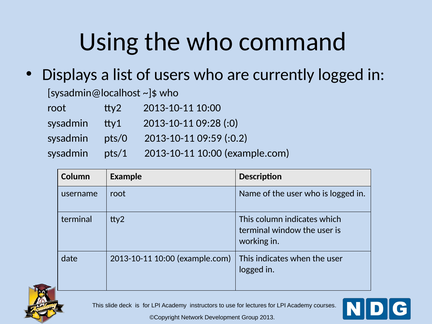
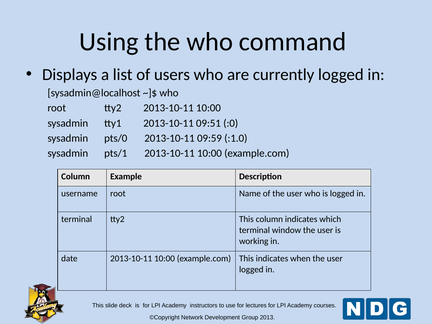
09:28: 09:28 -> 09:51
:0.2: :0.2 -> :1.0
